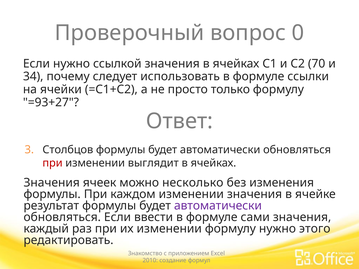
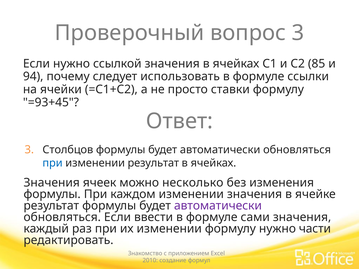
вопрос 0: 0 -> 3
70: 70 -> 85
34: 34 -> 94
только: только -> ставки
=93+27: =93+27 -> =93+45
при at (53, 163) colour: red -> blue
изменении выглядит: выглядит -> результат
этого: этого -> части
